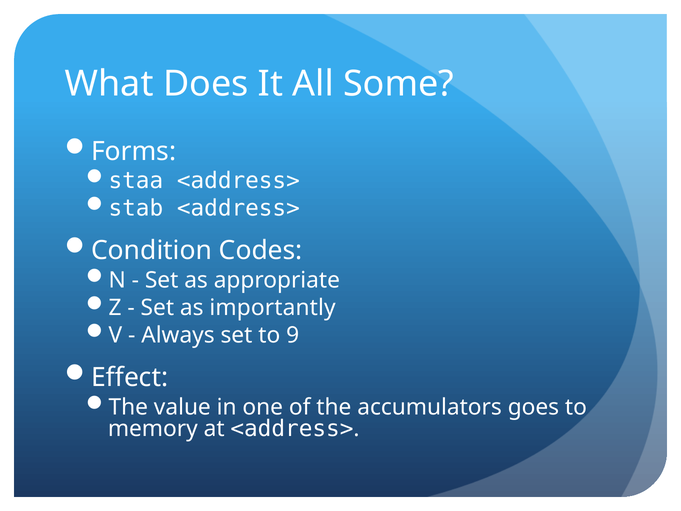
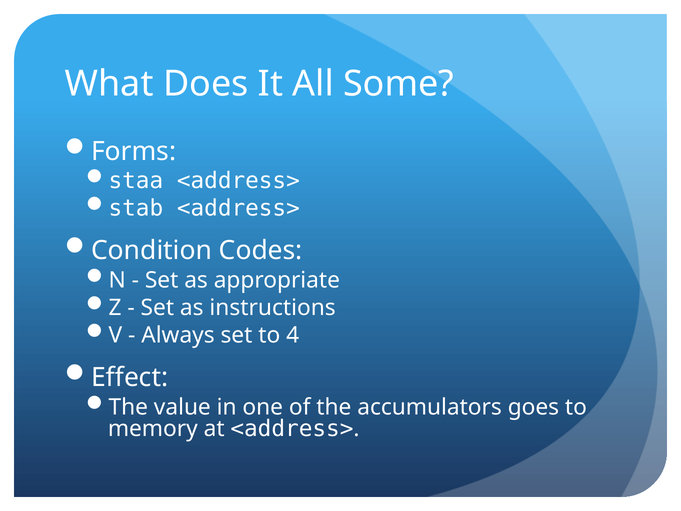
importantly: importantly -> instructions
9: 9 -> 4
